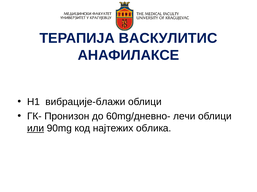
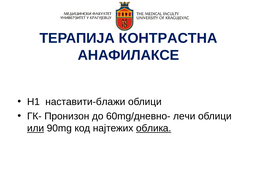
ВАСКУЛИТИС: ВАСКУЛИТИС -> КОНТРАСТНА
вибрације-блажи: вибрације-блажи -> наставити-блажи
облика underline: none -> present
